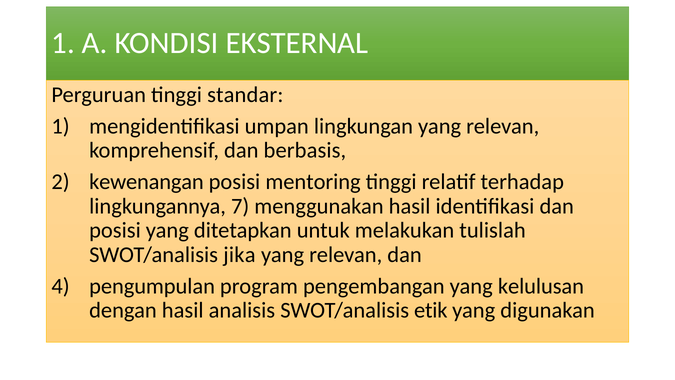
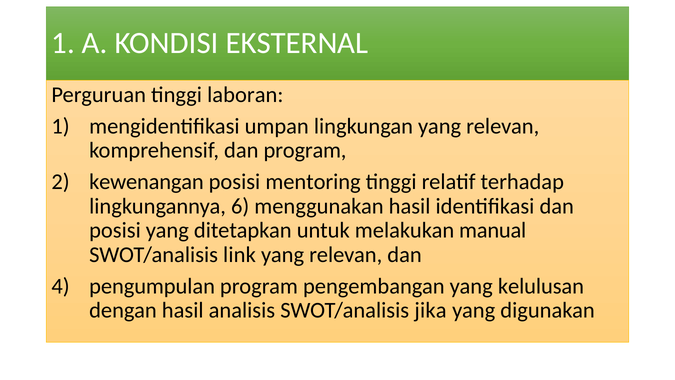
standar: standar -> laboran
dan berbasis: berbasis -> program
7: 7 -> 6
tulislah: tulislah -> manual
jika: jika -> link
etik: etik -> jika
